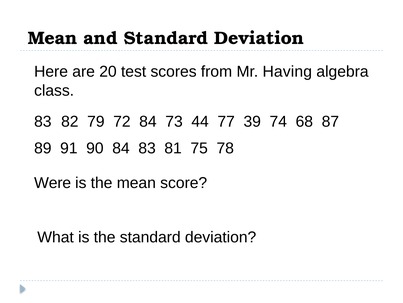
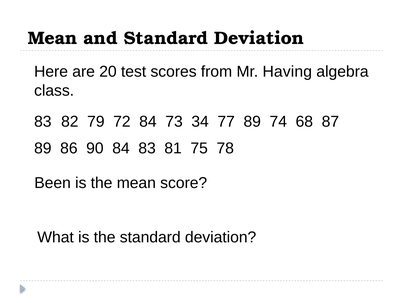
44: 44 -> 34
77 39: 39 -> 89
91: 91 -> 86
Were: Were -> Been
